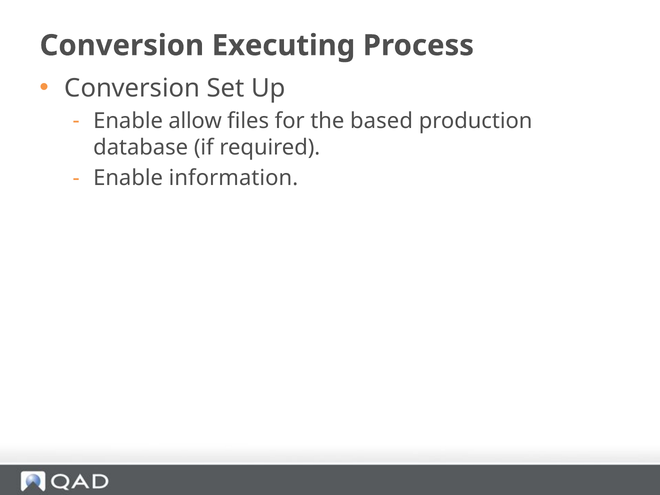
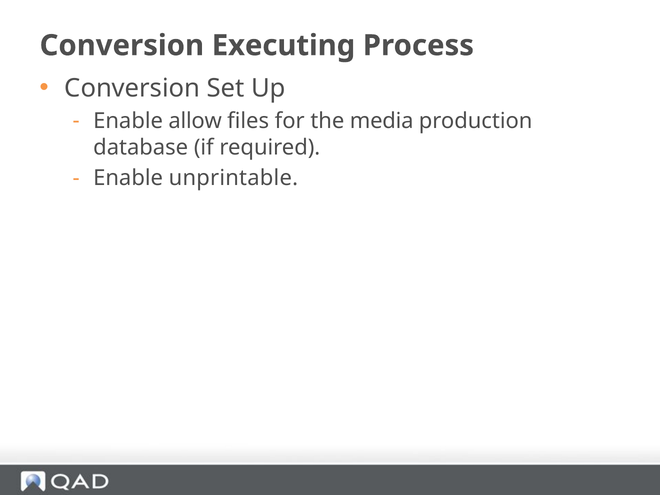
based: based -> media
information: information -> unprintable
